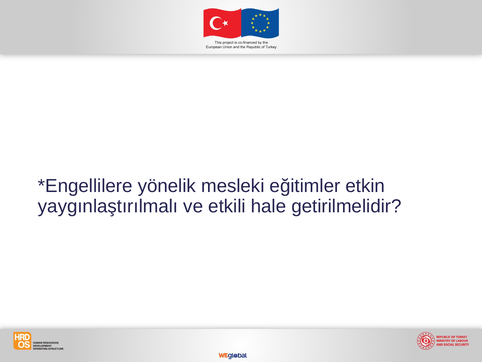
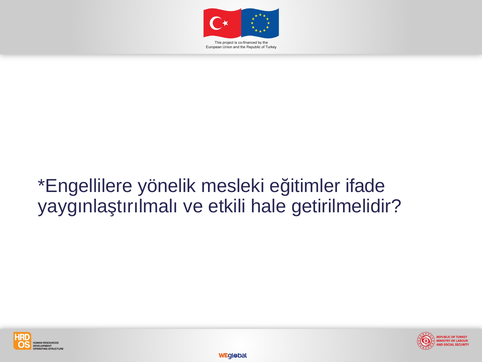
etkin: etkin -> ifade
